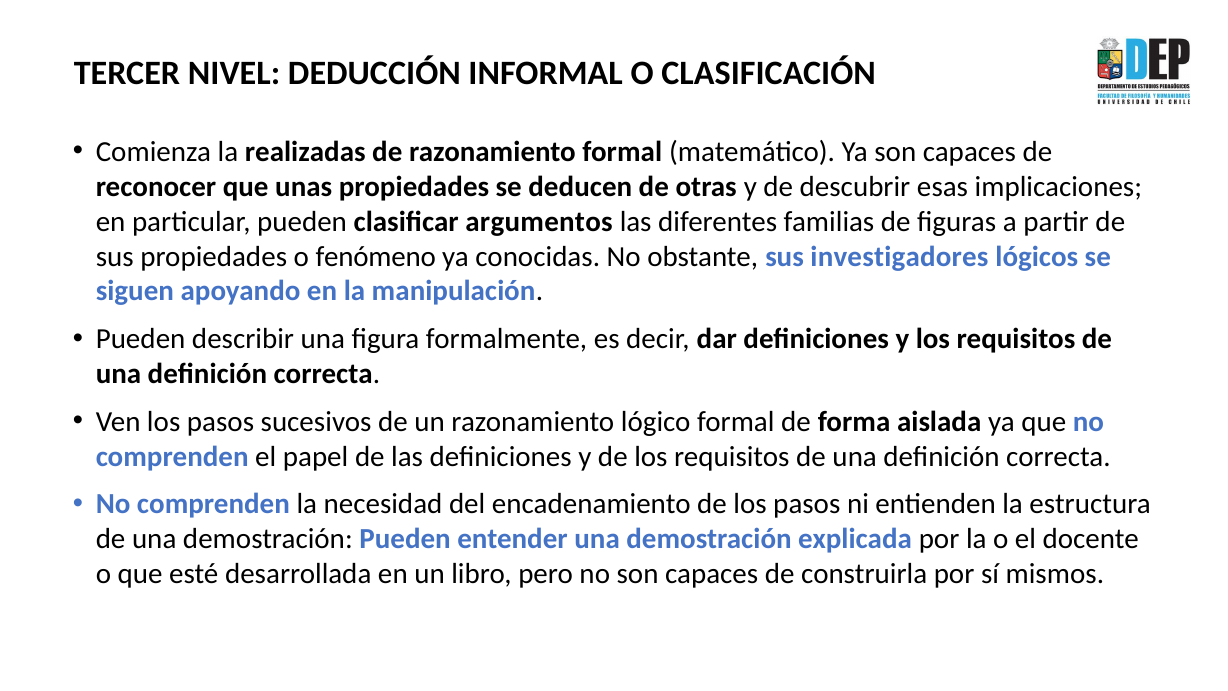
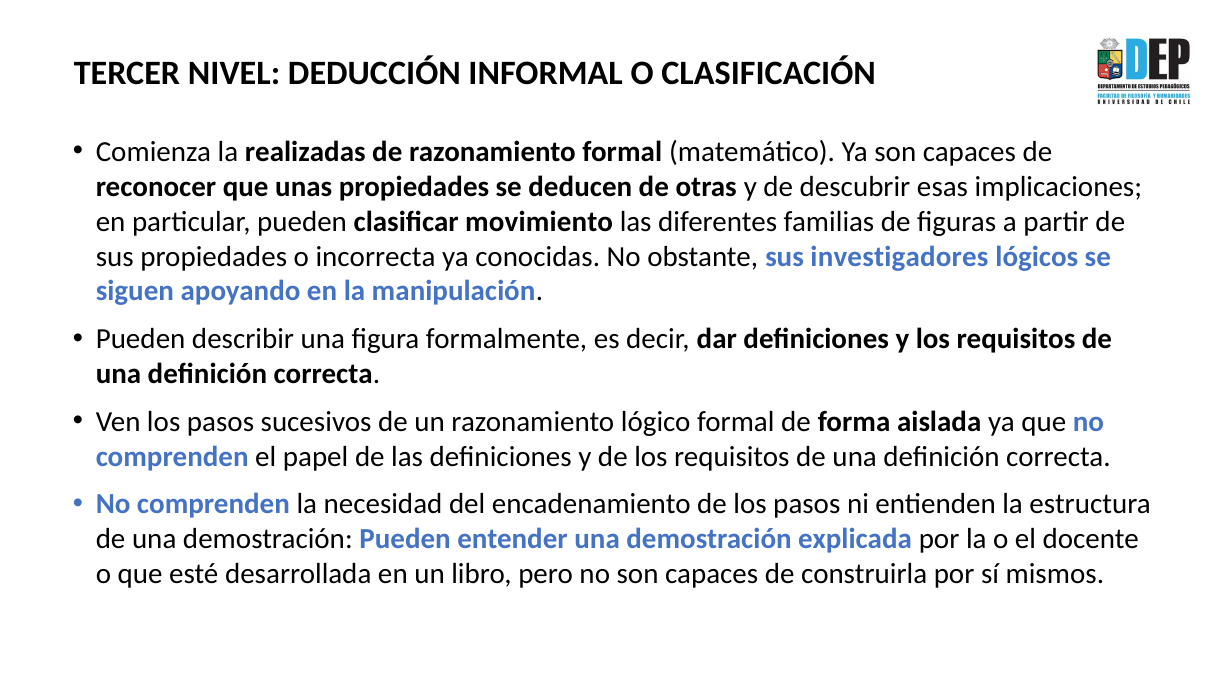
argumentos: argumentos -> movimiento
fenómeno: fenómeno -> incorrecta
